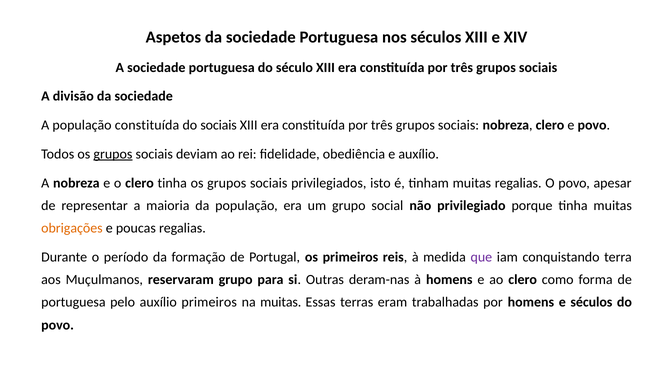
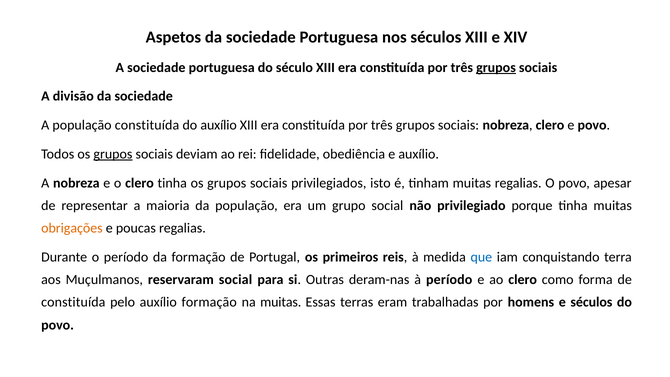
grupos at (496, 67) underline: none -> present
do sociais: sociais -> auxílio
que colour: purple -> blue
reservaram grupo: grupo -> social
à homens: homens -> período
portuguesa at (73, 302): portuguesa -> constituída
auxílio primeiros: primeiros -> formação
